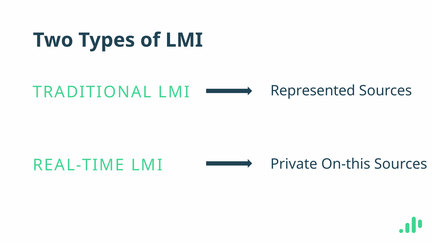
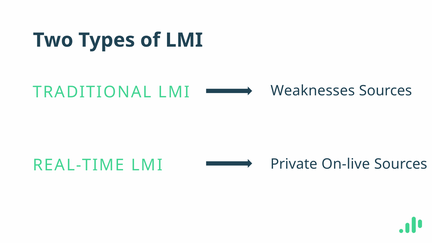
Represented: Represented -> Weaknesses
On-this: On-this -> On-live
